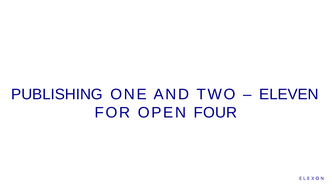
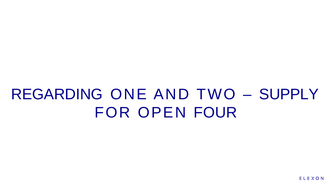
PUBLISHING: PUBLISHING -> REGARDING
ELEVEN: ELEVEN -> SUPPLY
